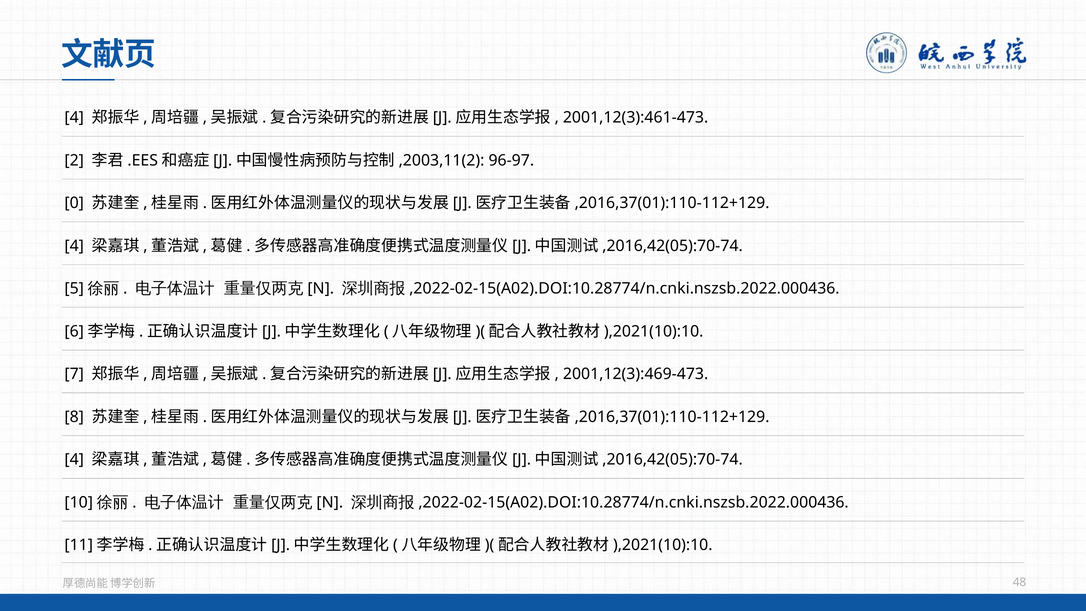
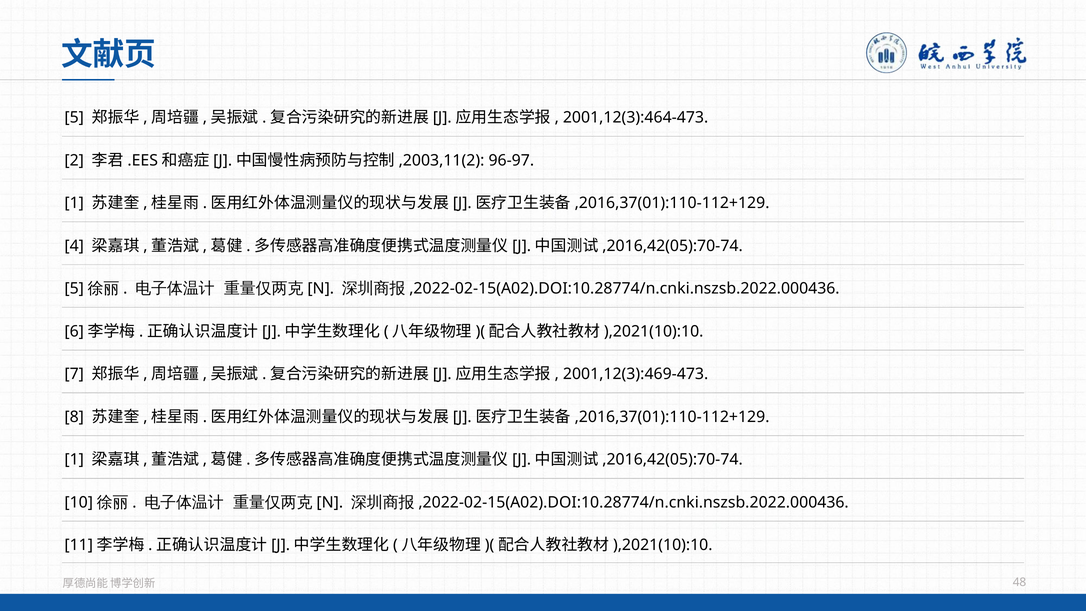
4 at (74, 118): 4 -> 5
2001,12(3):461-473: 2001,12(3):461-473 -> 2001,12(3):464-473
0 at (74, 203): 0 -> 1
4 at (74, 460): 4 -> 1
